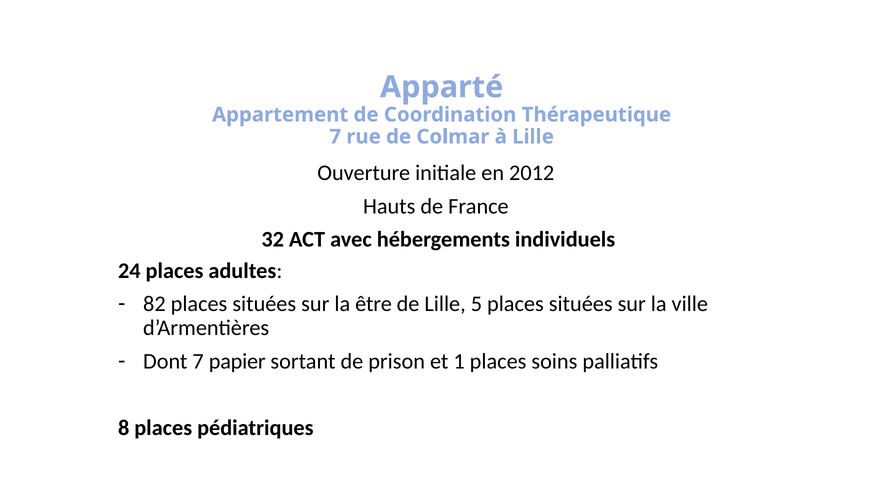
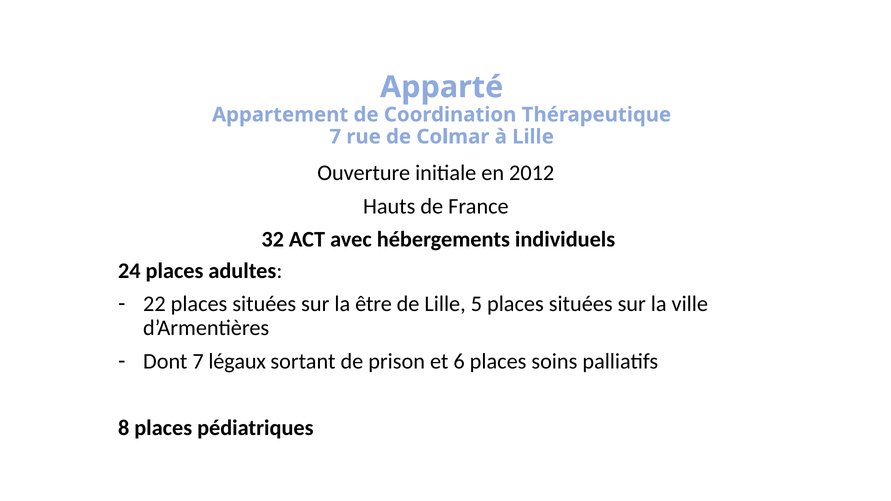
82: 82 -> 22
papier: papier -> légaux
1: 1 -> 6
